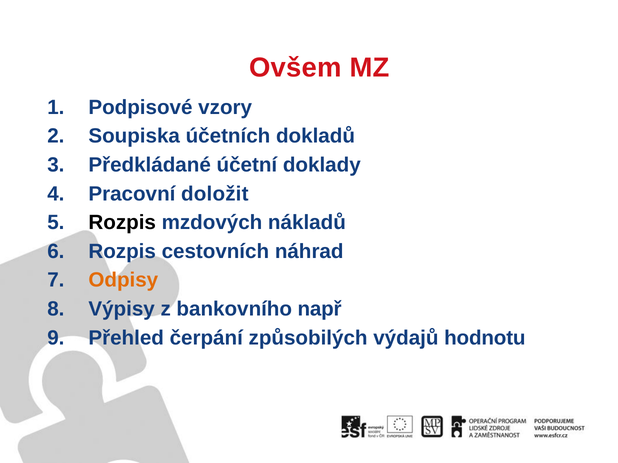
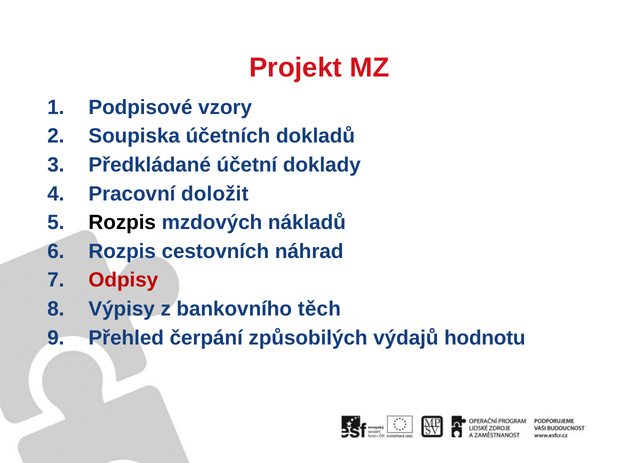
Ovšem: Ovšem -> Projekt
Odpisy colour: orange -> red
např: např -> těch
